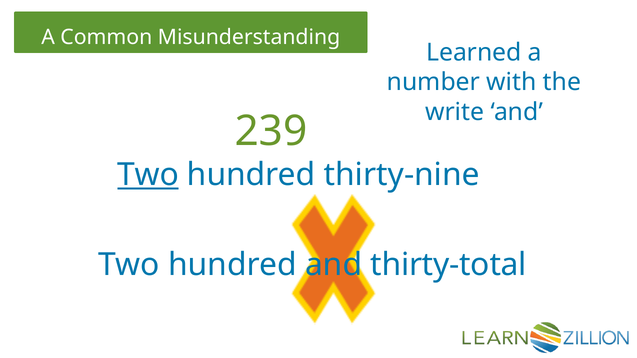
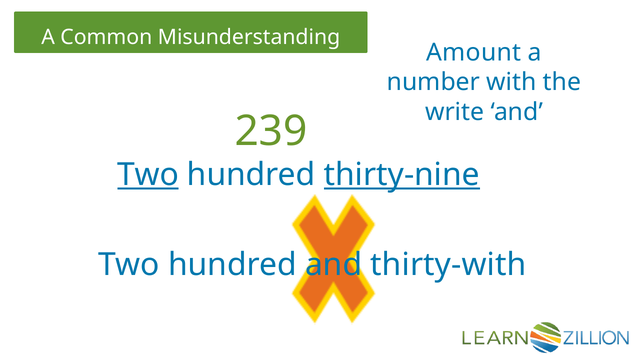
Learned: Learned -> Amount
thirty-nine underline: none -> present
thirty-total: thirty-total -> thirty-with
